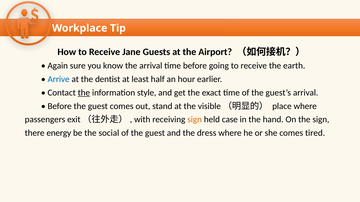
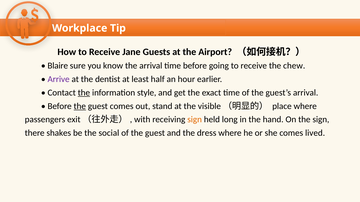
Again: Again -> Blaire
earth: earth -> chew
Arrive colour: blue -> purple
the at (80, 106) underline: none -> present
case: case -> long
energy: energy -> shakes
tired: tired -> lived
